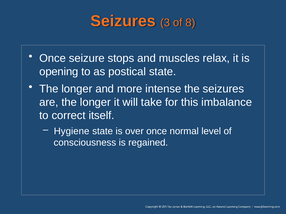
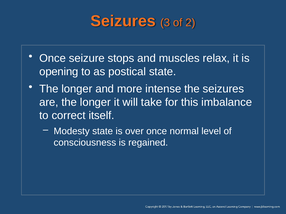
8: 8 -> 2
Hygiene: Hygiene -> Modesty
